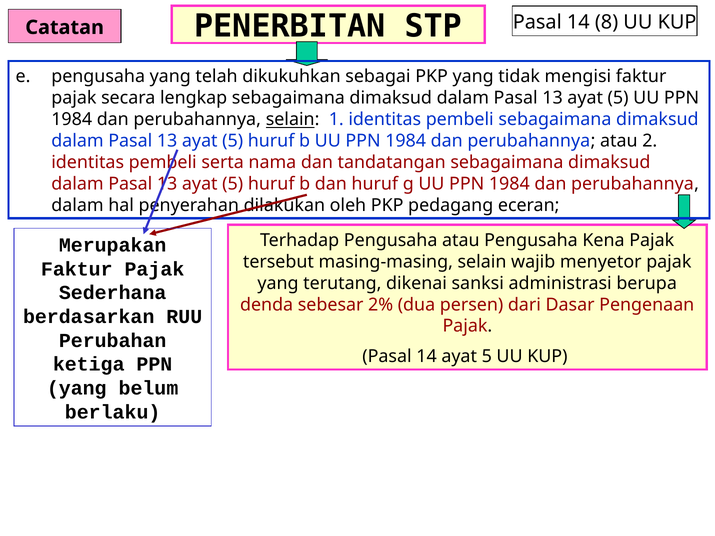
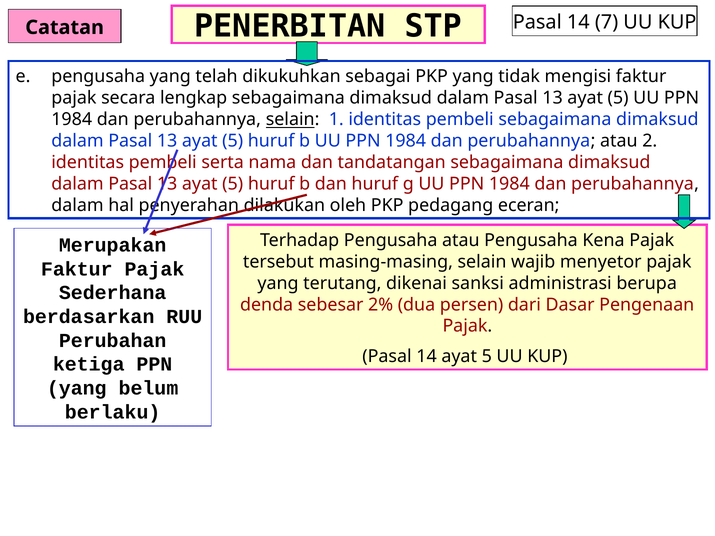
8: 8 -> 7
